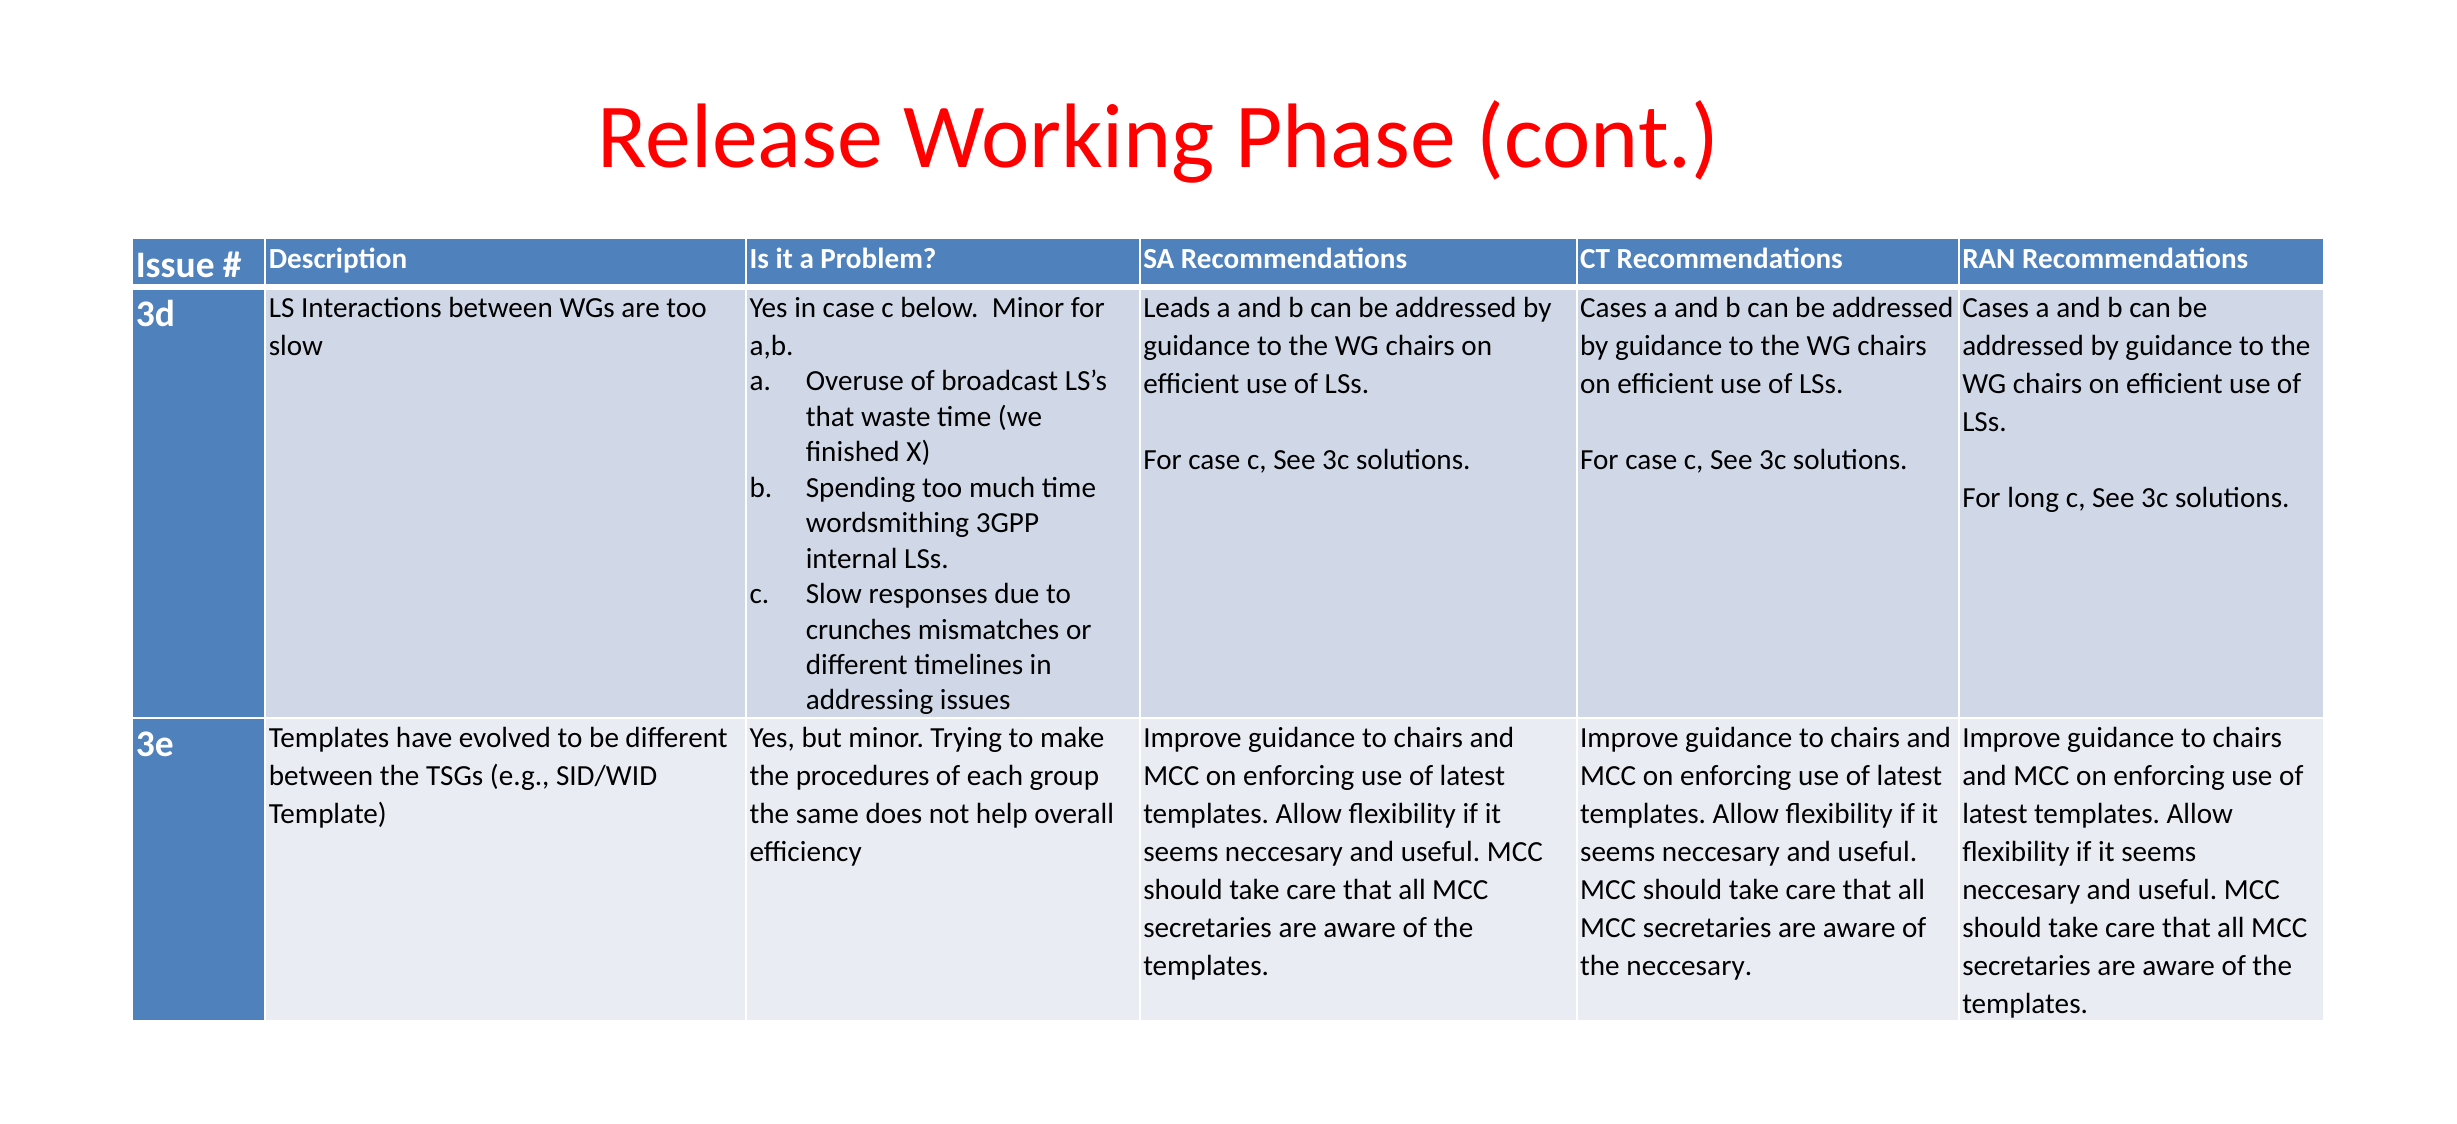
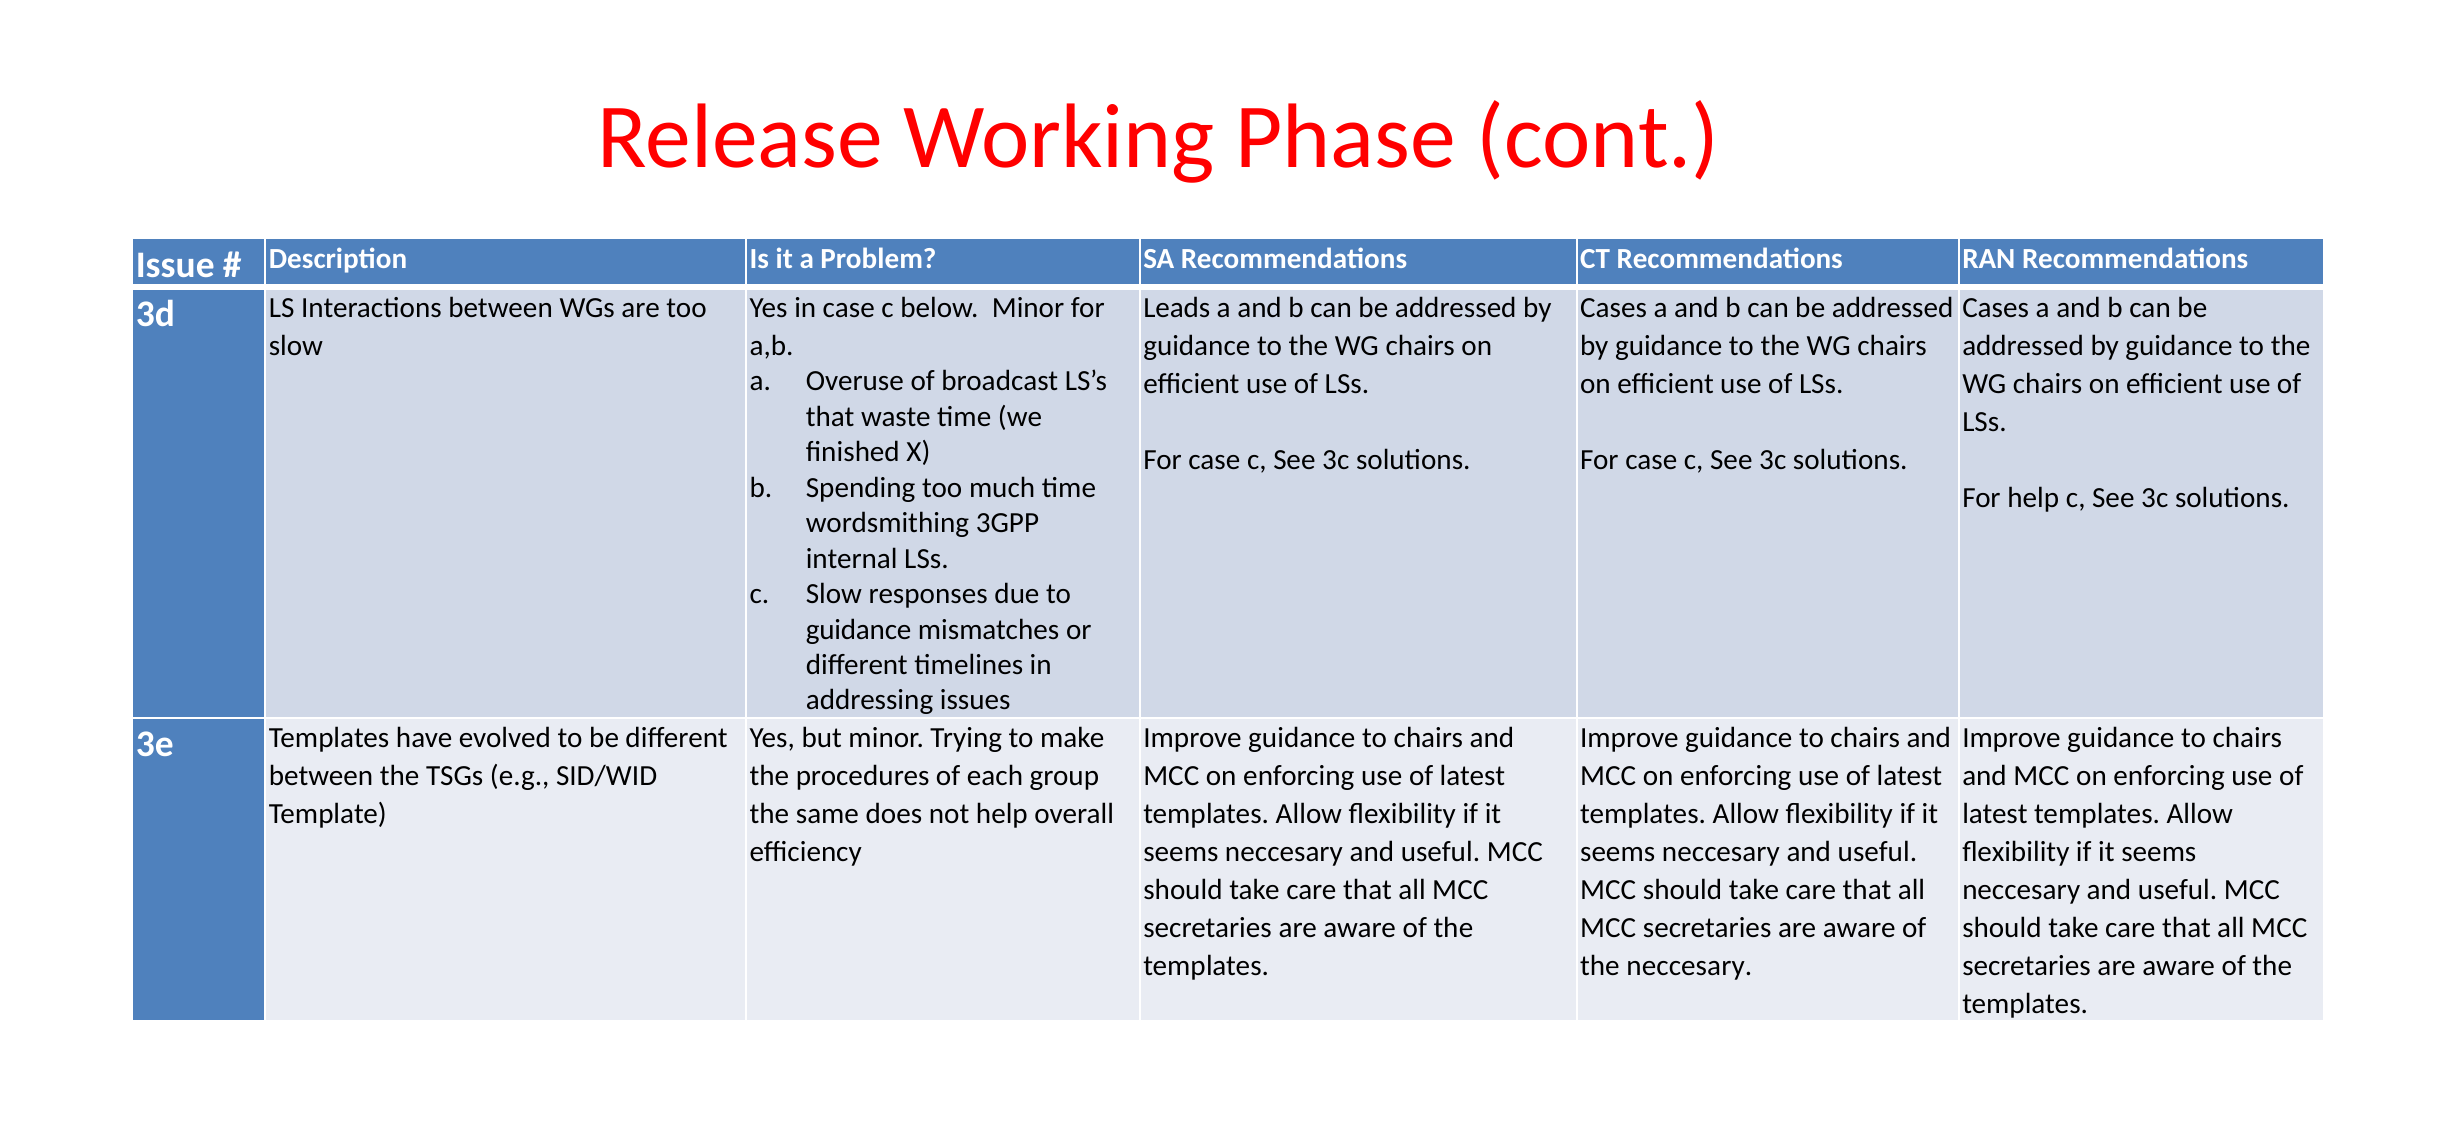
For long: long -> help
crunches at (859, 629): crunches -> guidance
